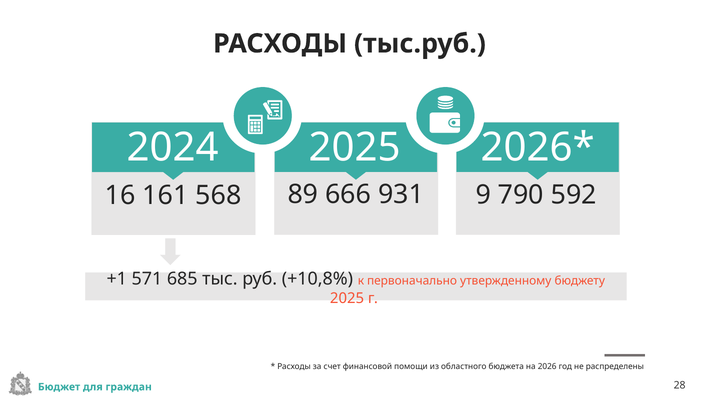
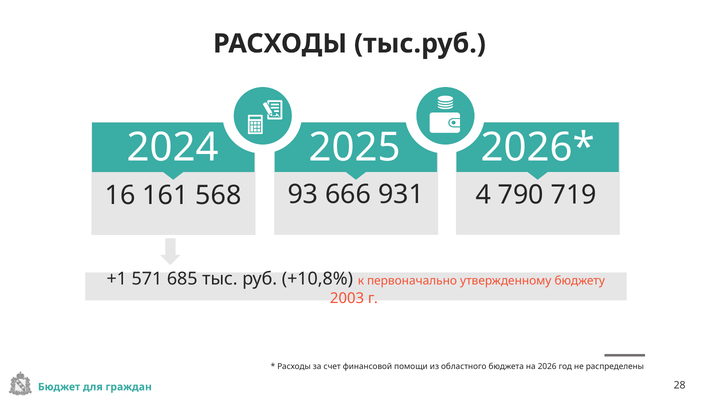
89: 89 -> 93
9: 9 -> 4
592: 592 -> 719
2025 at (347, 298): 2025 -> 2003
